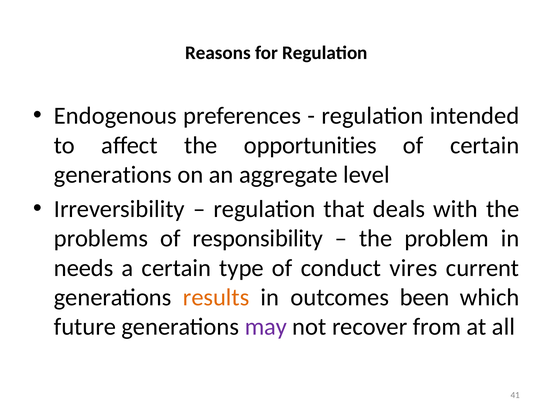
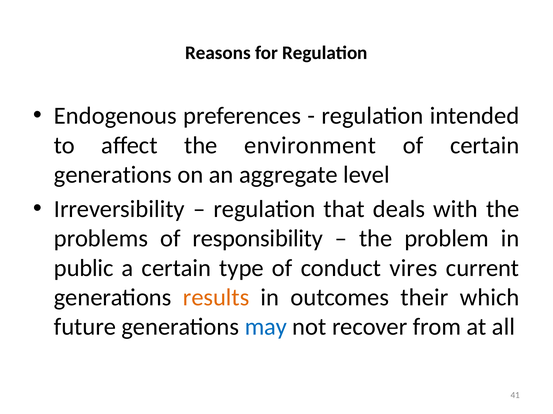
opportunities: opportunities -> environment
needs: needs -> public
been: been -> their
may colour: purple -> blue
